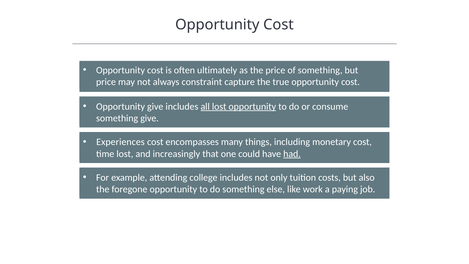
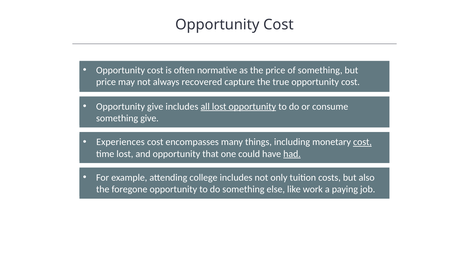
ultimately: ultimately -> normative
constraint: constraint -> recovered
cost at (362, 142) underline: none -> present
and increasingly: increasingly -> opportunity
